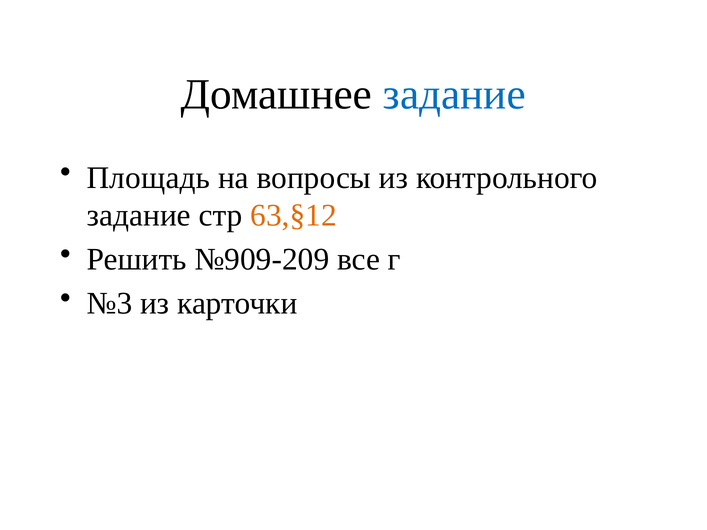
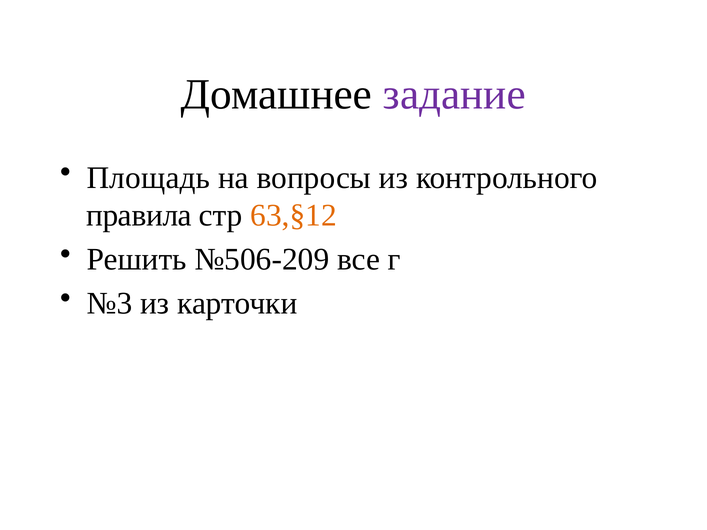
задание at (454, 94) colour: blue -> purple
задание at (139, 215): задание -> правила
№909-209: №909-209 -> №506-209
